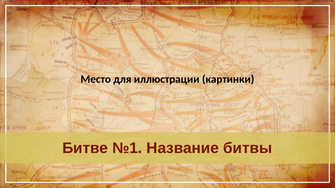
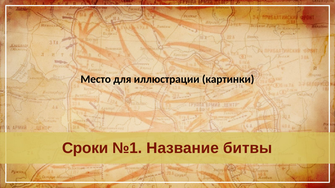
Битве: Битве -> Сроки
